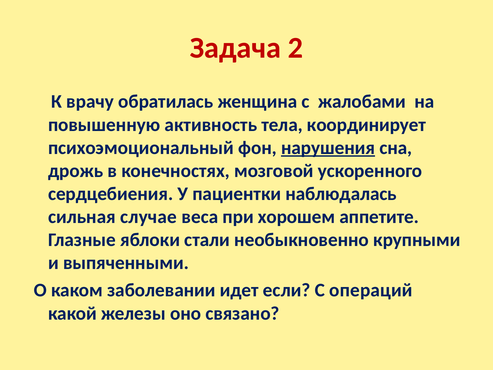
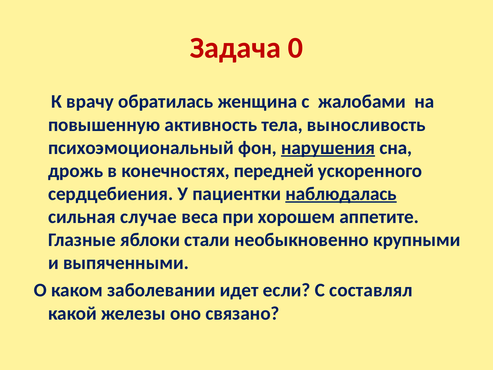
2: 2 -> 0
координирует: координирует -> выносливость
мозговой: мозговой -> передней
наблюдалась underline: none -> present
операций: операций -> составлял
